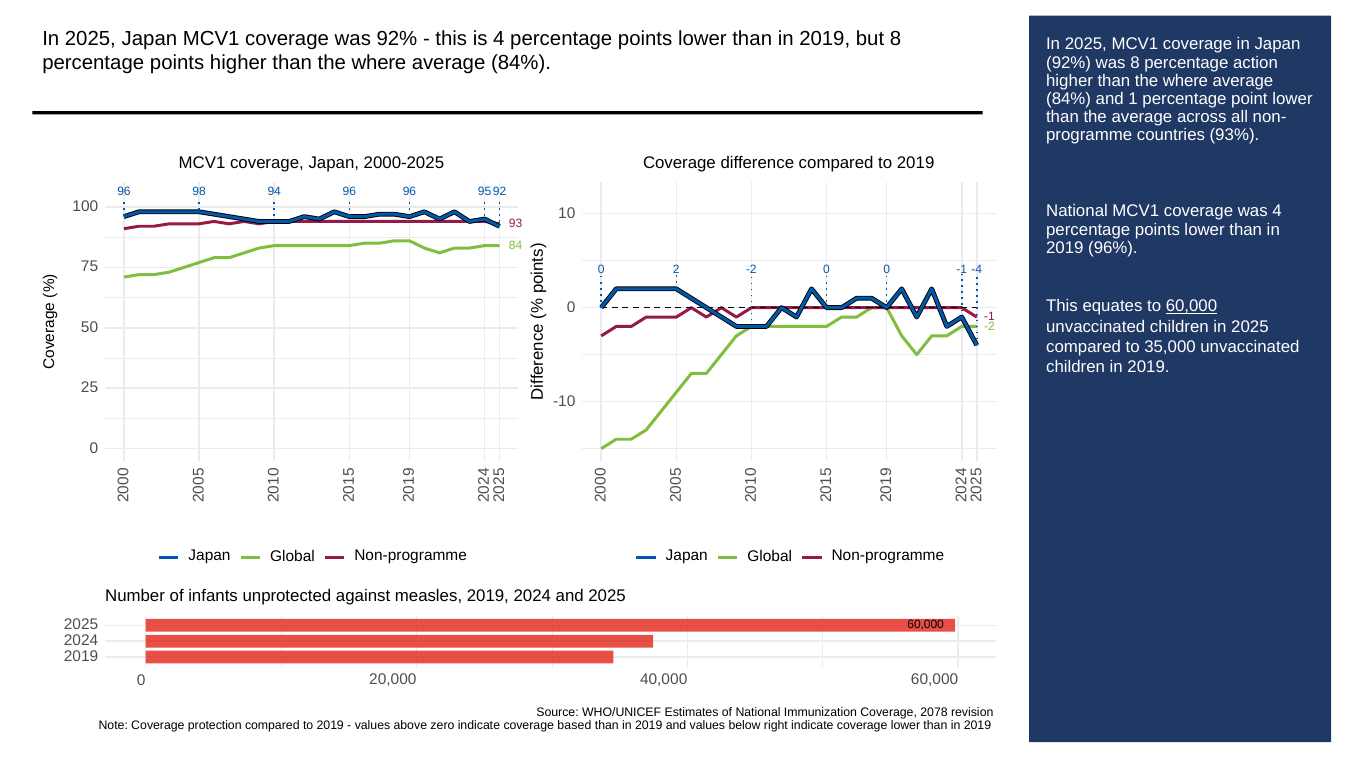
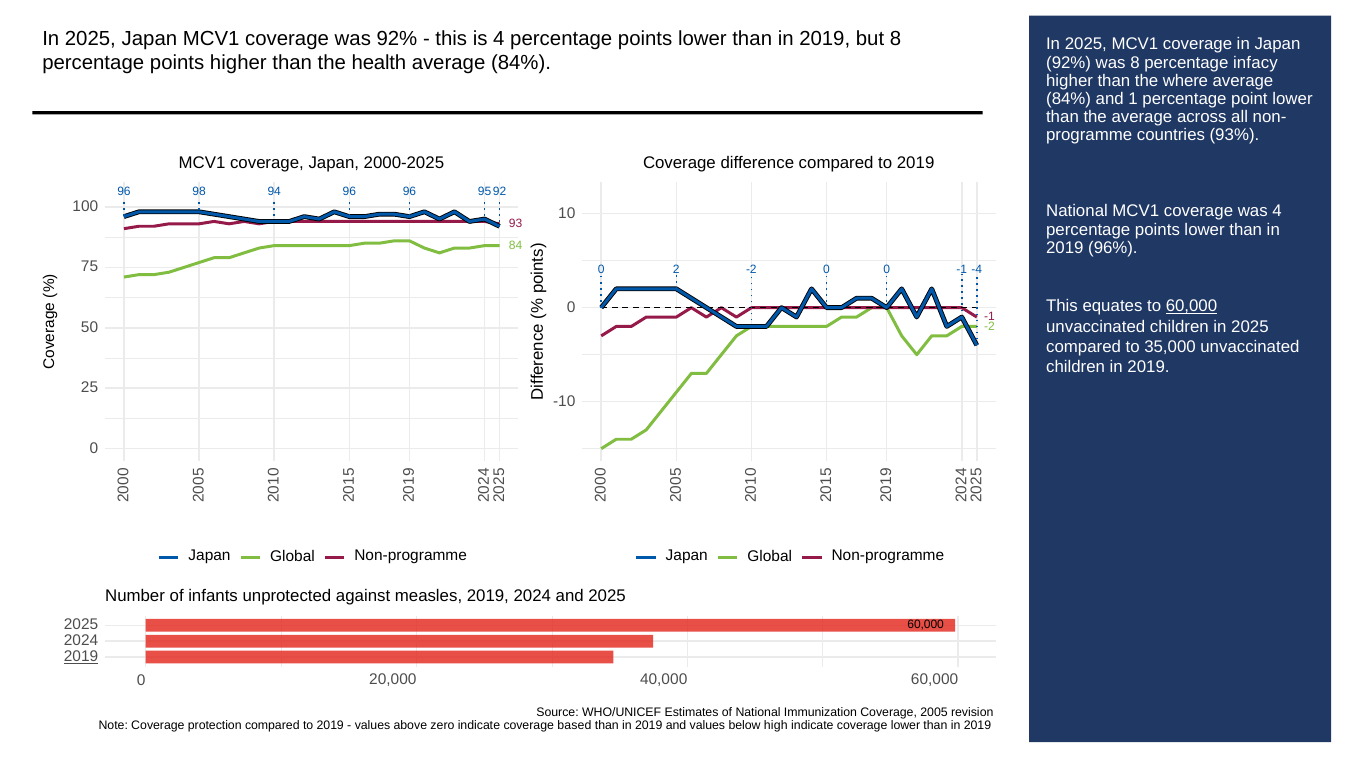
where at (379, 63): where -> health
action: action -> infacy
2019 at (81, 657) underline: none -> present
2078: 2078 -> 2005
right: right -> high
